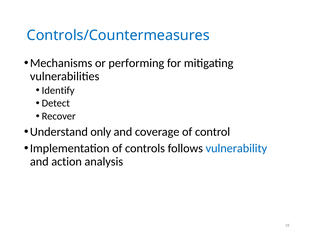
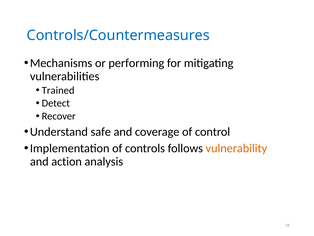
Identify: Identify -> Trained
only: only -> safe
vulnerability colour: blue -> orange
